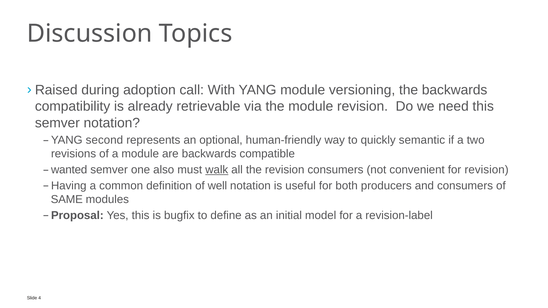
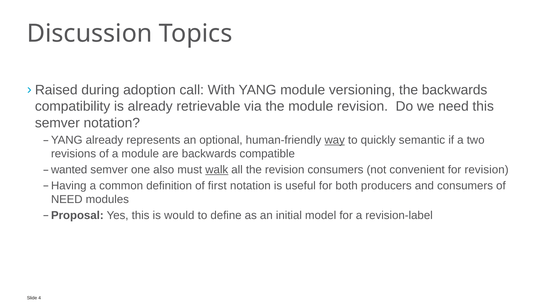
YANG second: second -> already
way underline: none -> present
well: well -> first
SAME at (67, 200): SAME -> NEED
bugfix: bugfix -> would
